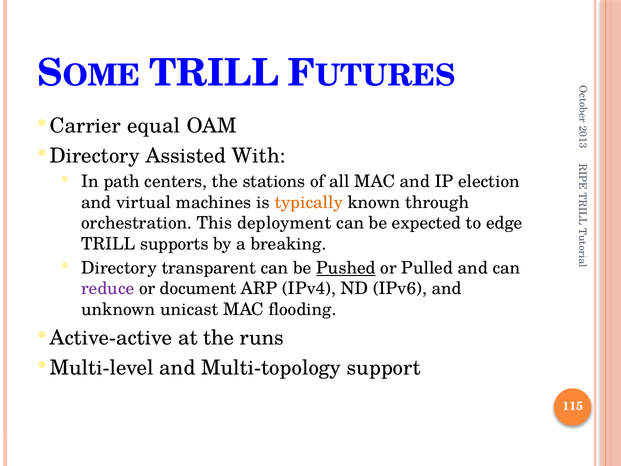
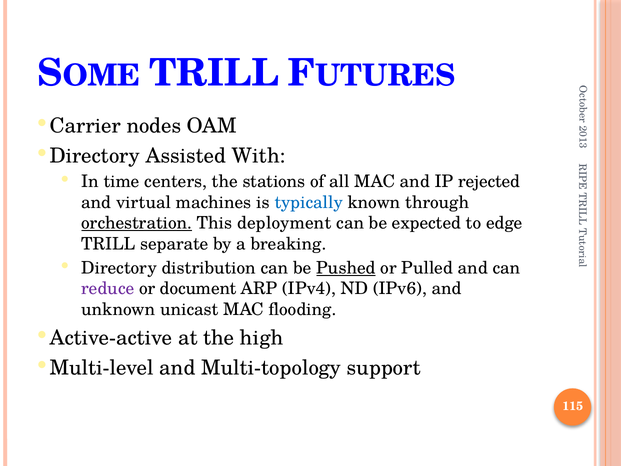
equal: equal -> nodes
path: path -> time
election: election -> rejected
typically colour: orange -> blue
orchestration underline: none -> present
supports: supports -> separate
transparent: transparent -> distribution
runs: runs -> high
